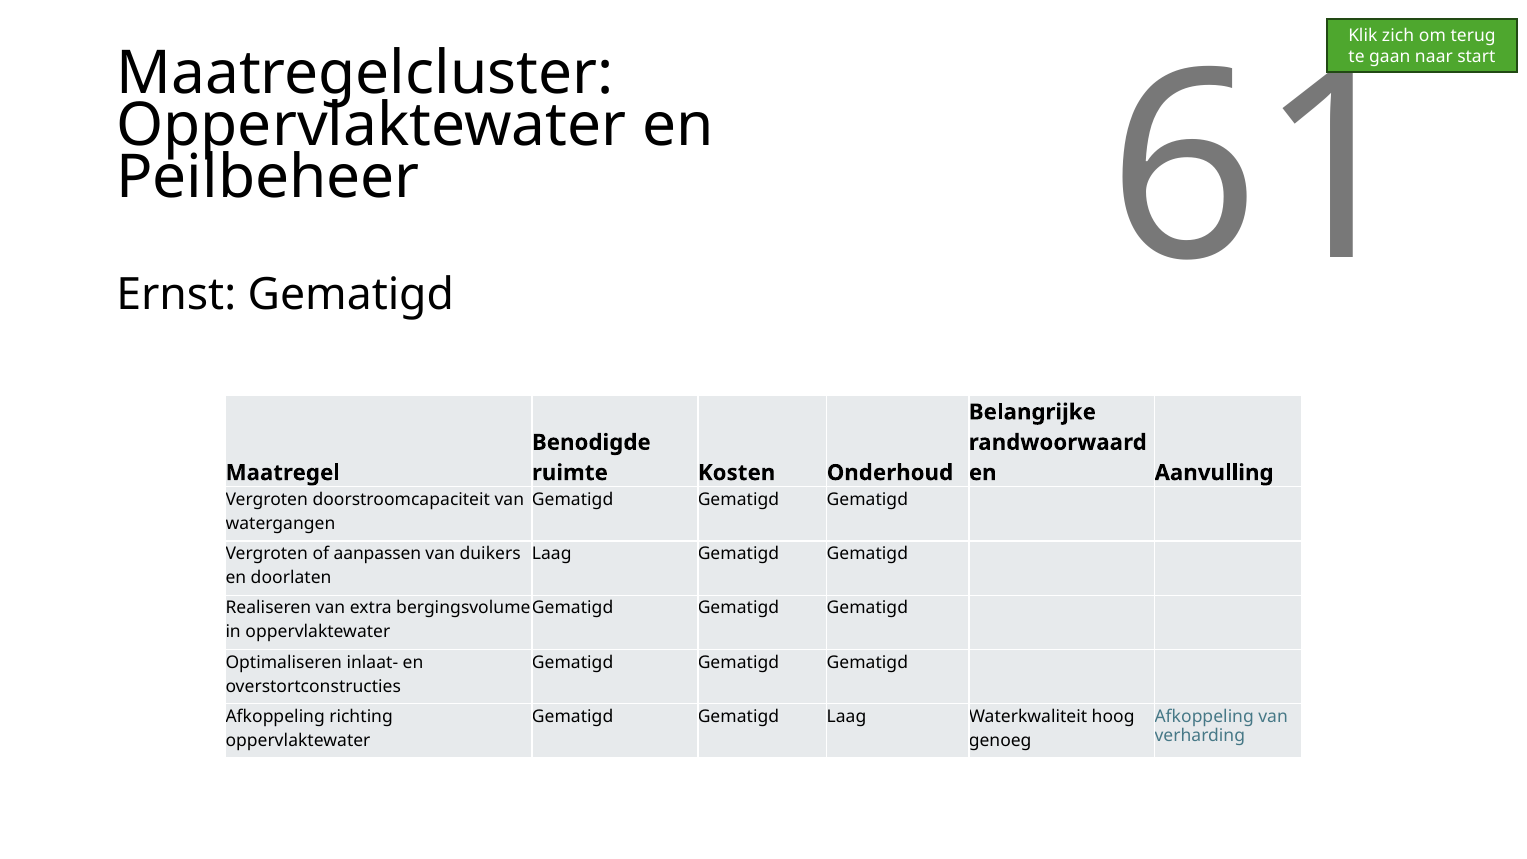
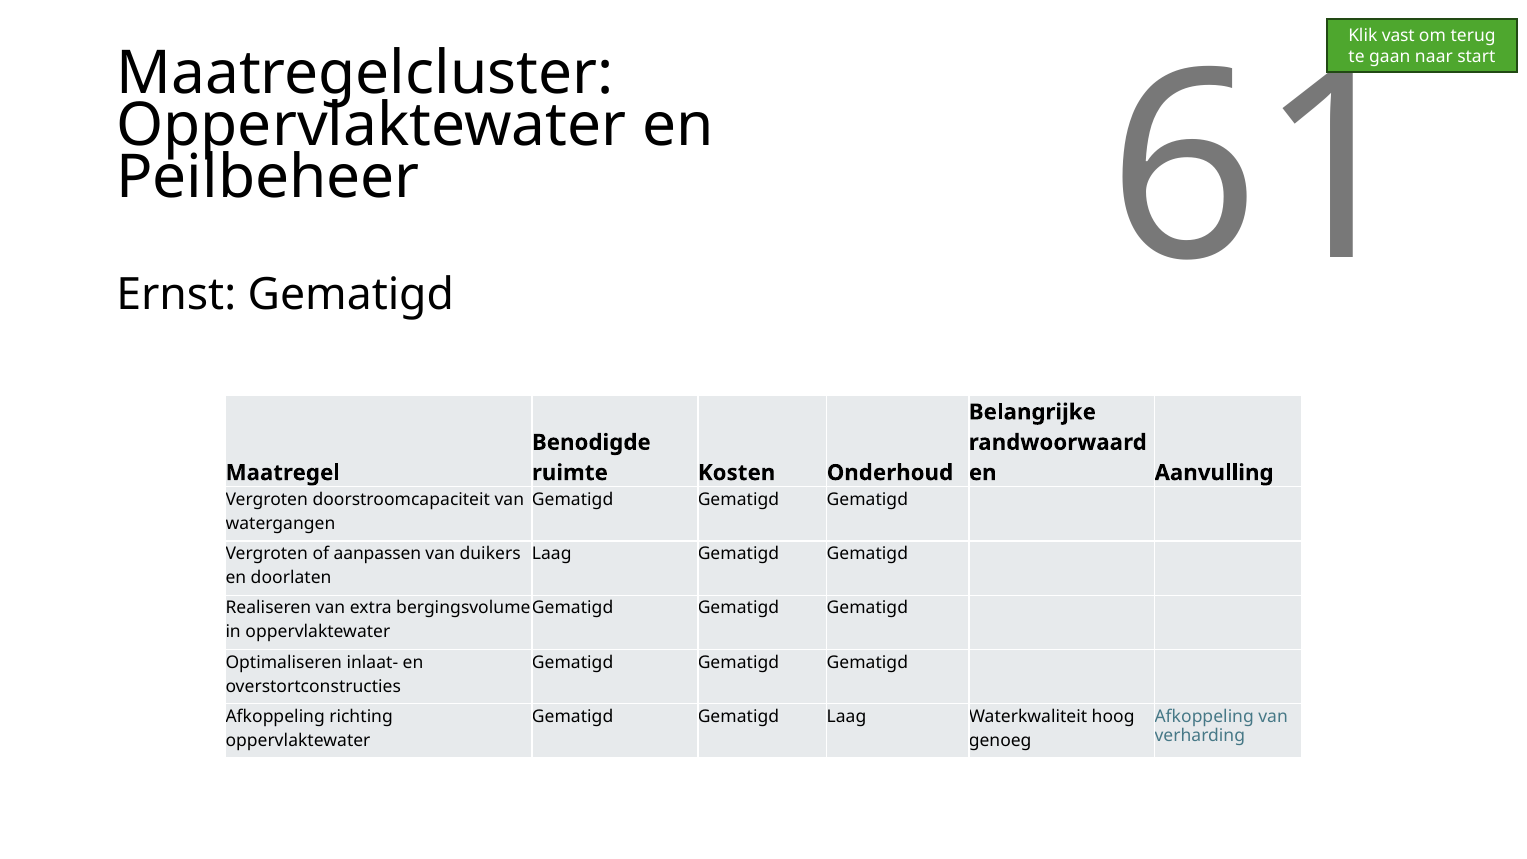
zich: zich -> vast
